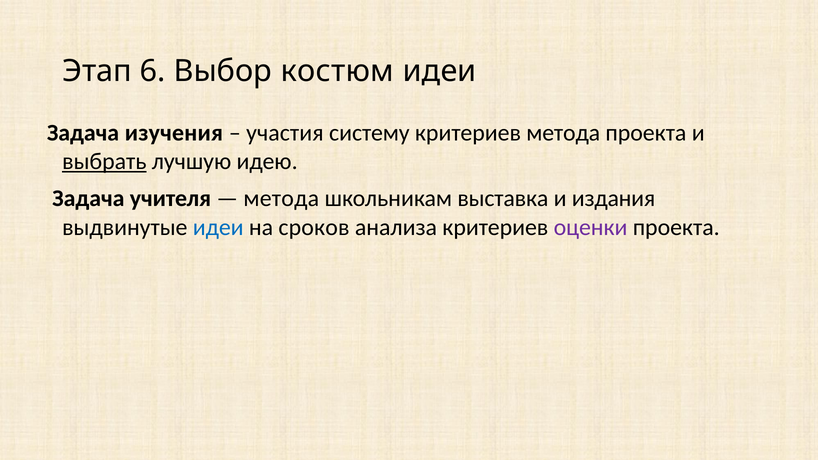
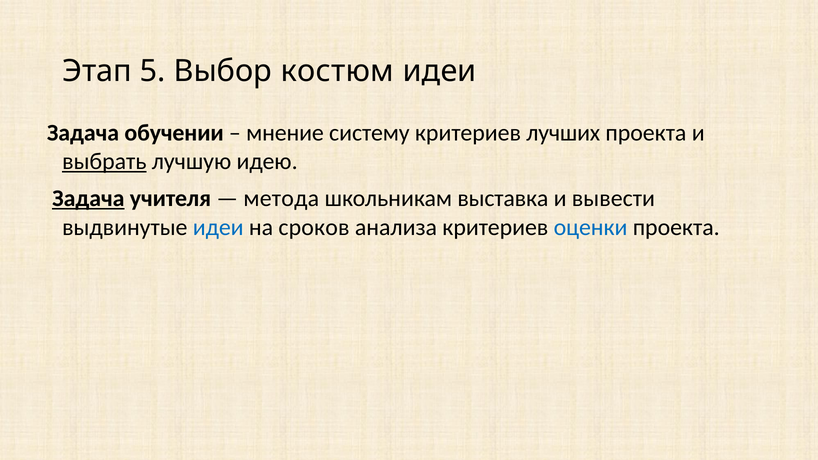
6: 6 -> 5
изучения: изучения -> обучении
участия: участия -> мнение
критериев метода: метода -> лучших
Задача at (88, 199) underline: none -> present
издания: издания -> вывести
оценки colour: purple -> blue
